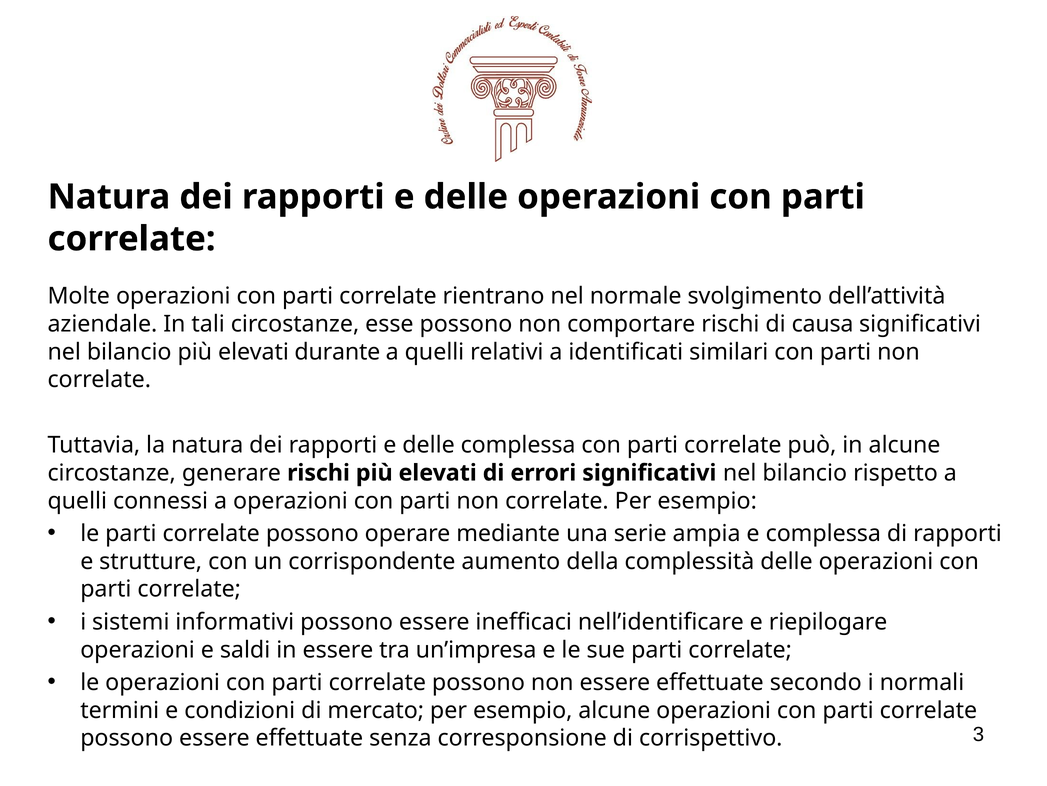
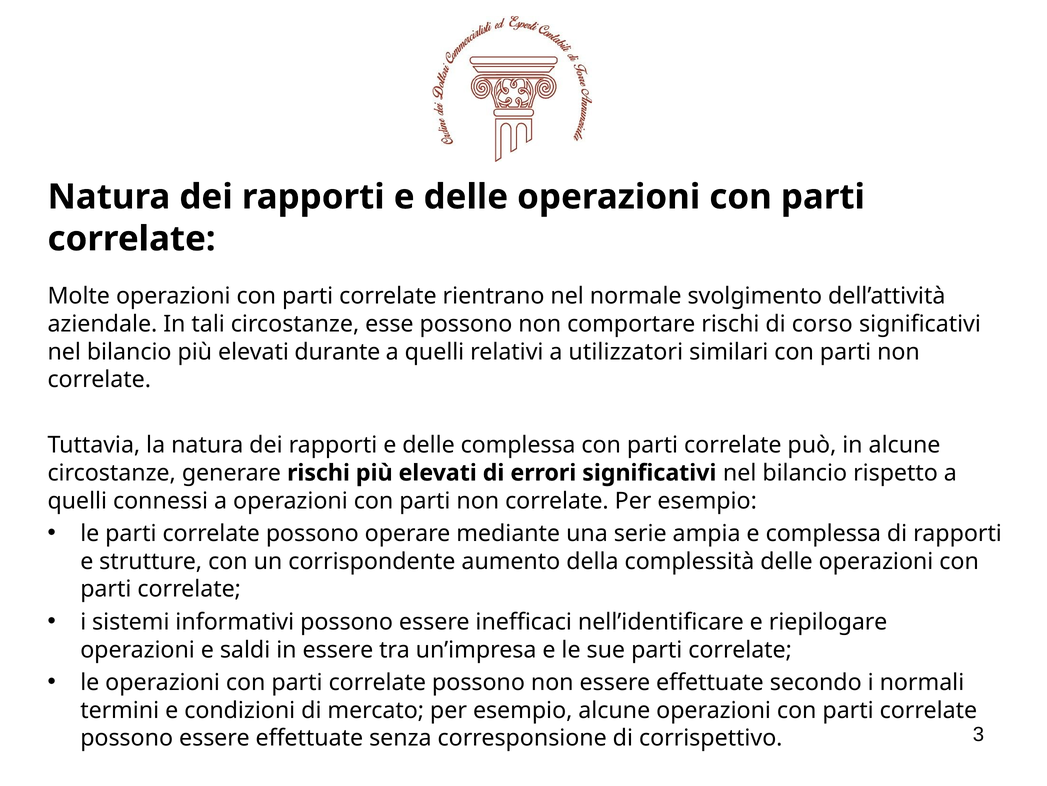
causa: causa -> corso
identificati: identificati -> utilizzatori
